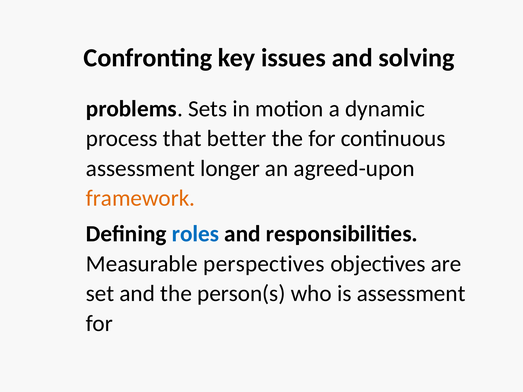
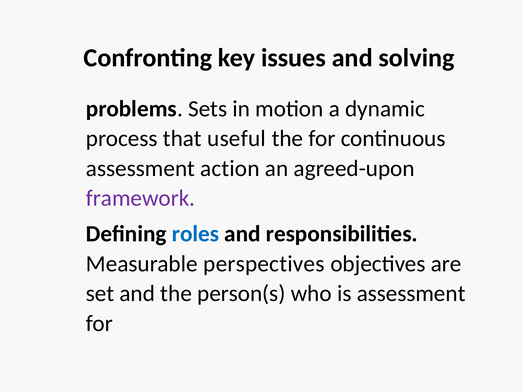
better: better -> useful
longer: longer -> action
framework colour: orange -> purple
